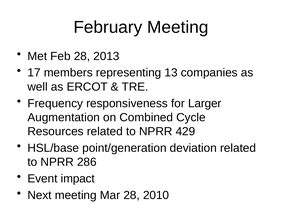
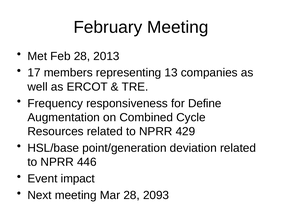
Larger: Larger -> Define
286: 286 -> 446
2010: 2010 -> 2093
